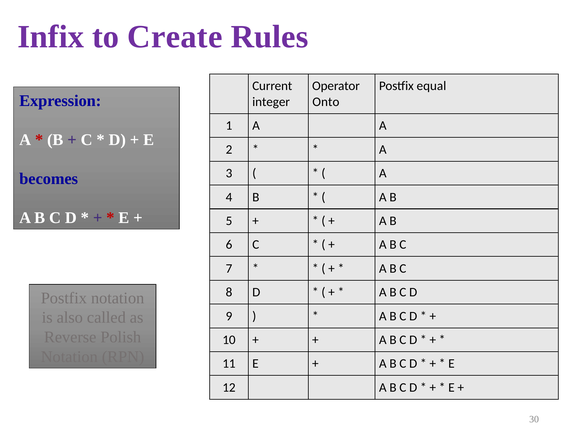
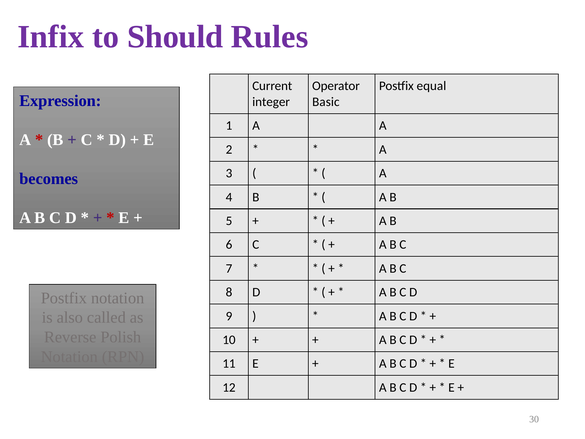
Create: Create -> Should
Onto: Onto -> Basic
